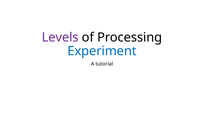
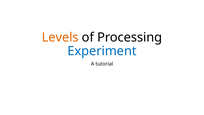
Levels colour: purple -> orange
